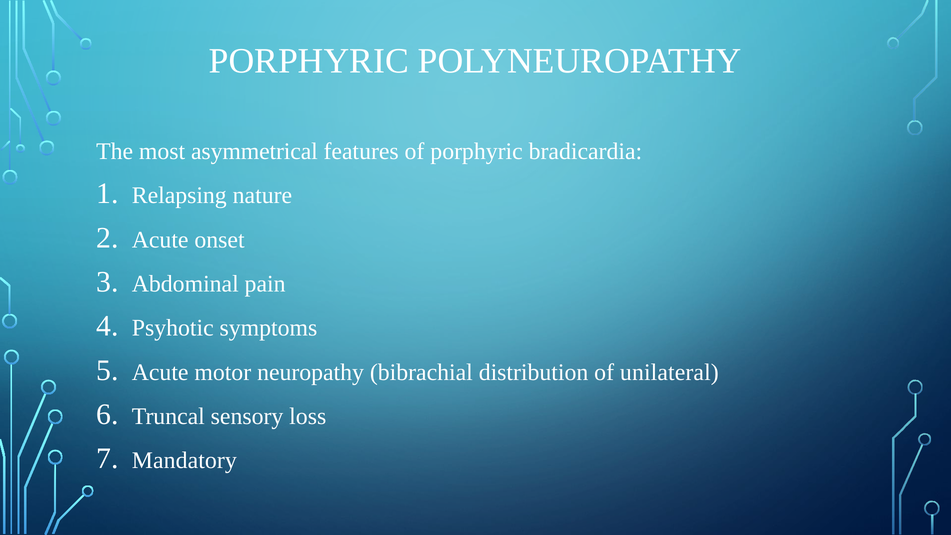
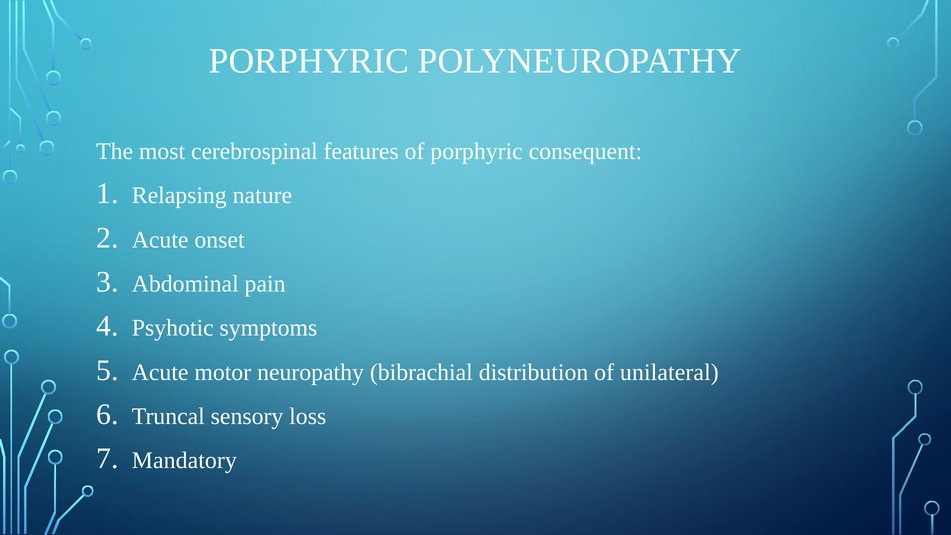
asymmetrical: asymmetrical -> cerebrospinal
bradicardia: bradicardia -> consequent
